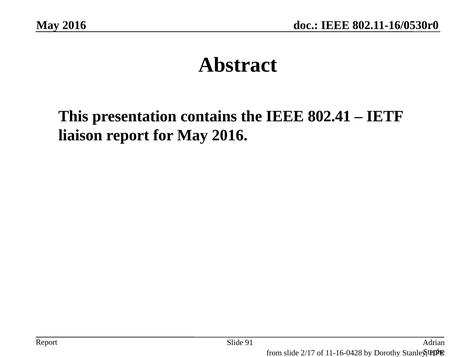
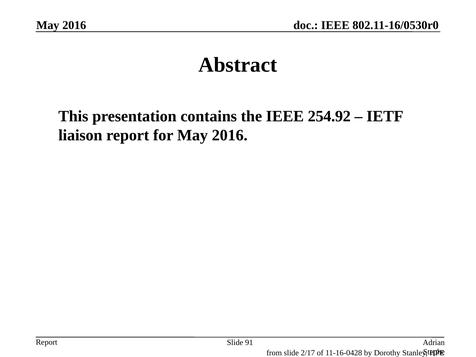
802.41: 802.41 -> 254.92
